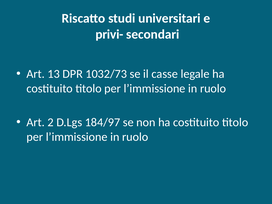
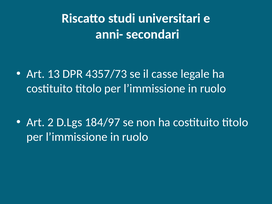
privi-: privi- -> anni-
1032/73: 1032/73 -> 4357/73
